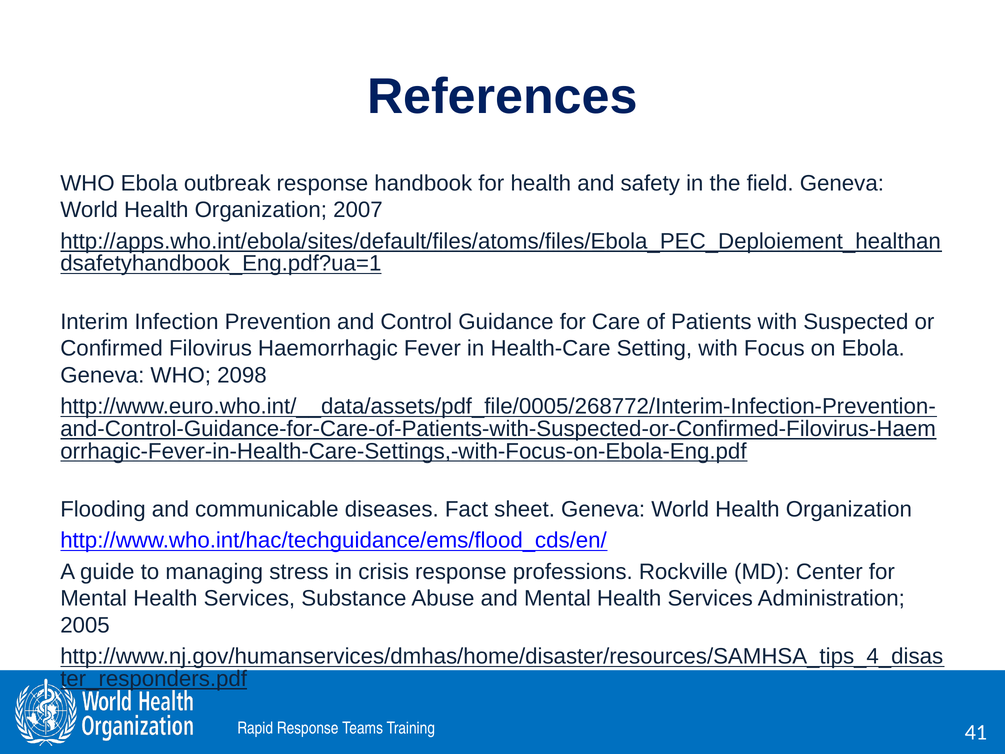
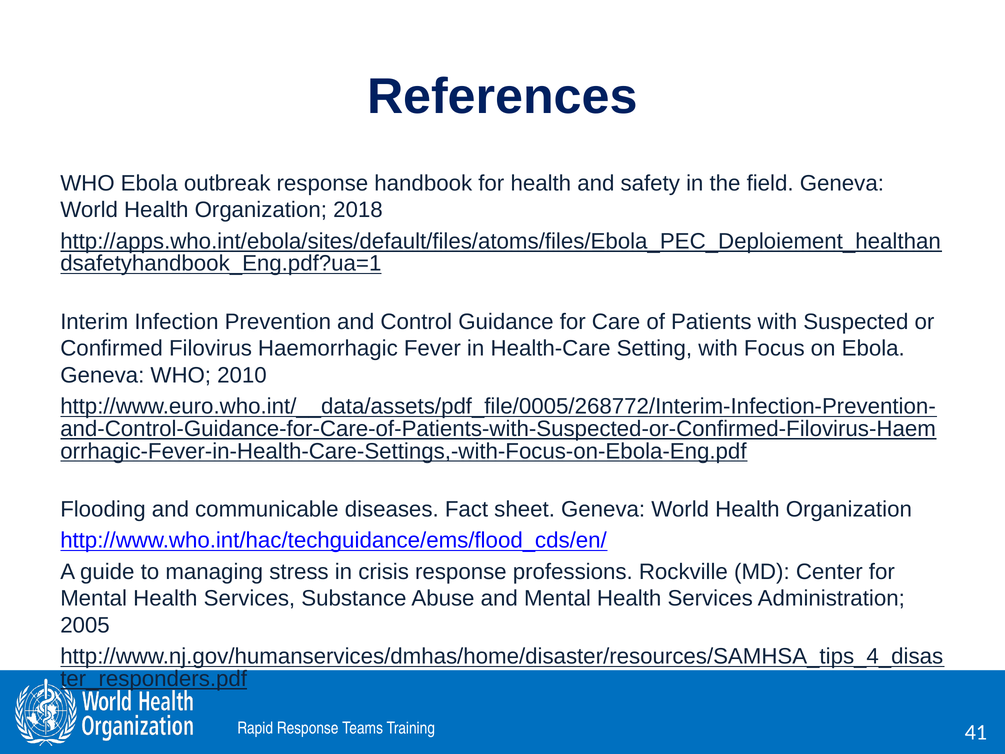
2007: 2007 -> 2018
2098: 2098 -> 2010
